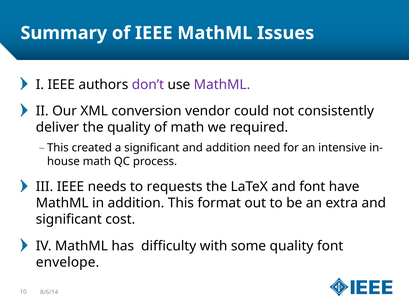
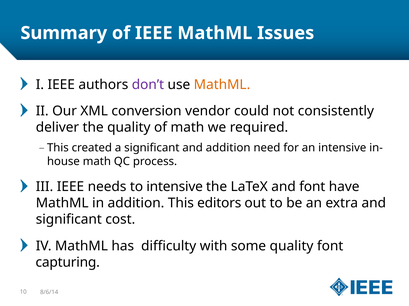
MathML at (222, 85) colour: purple -> orange
to requests: requests -> intensive
format: format -> editors
envelope: envelope -> capturing
